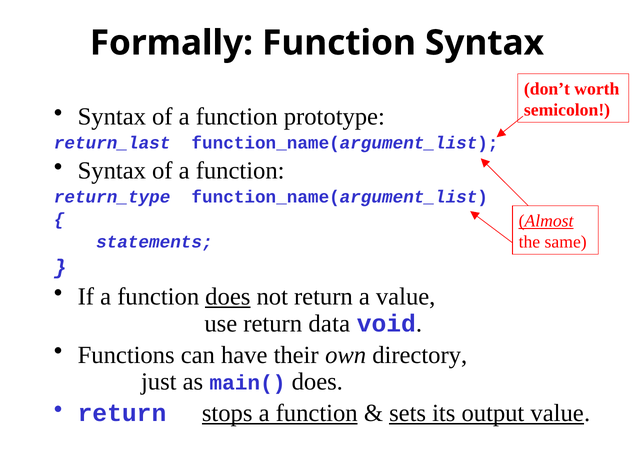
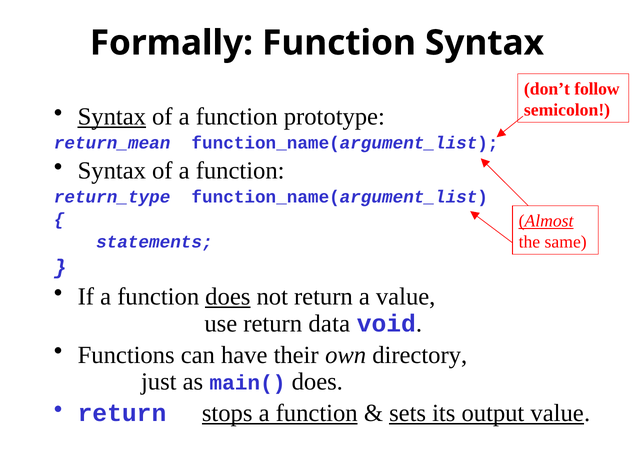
worth: worth -> follow
Syntax at (112, 117) underline: none -> present
return_last: return_last -> return_mean
